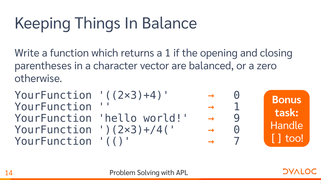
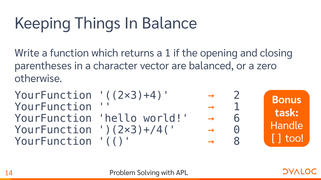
0 at (237, 96): 0 -> 2
9: 9 -> 6
7: 7 -> 8
